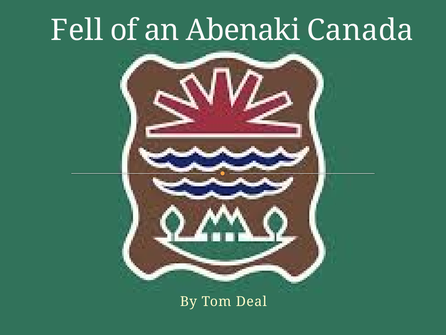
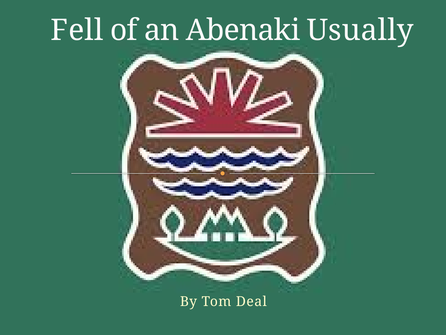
Canada: Canada -> Usually
